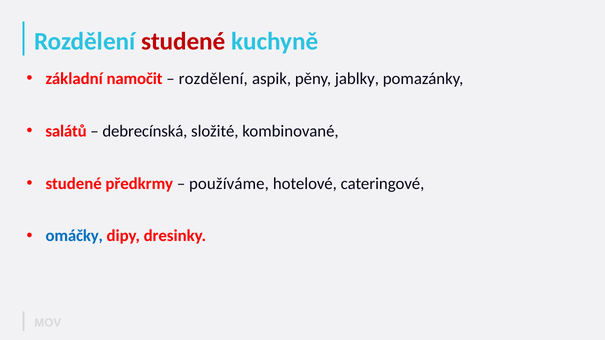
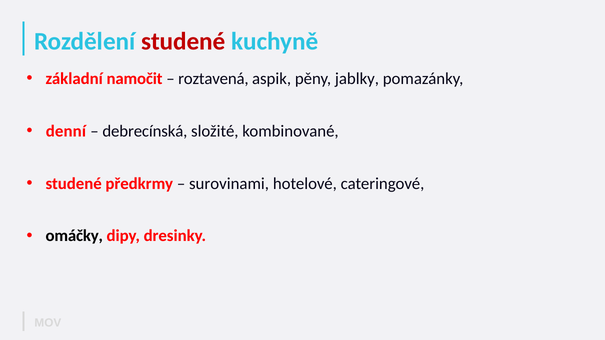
rozdělení at (213, 79): rozdělení -> roztavená
salátů: salátů -> denní
používáme: používáme -> surovinami
omáčky colour: blue -> black
